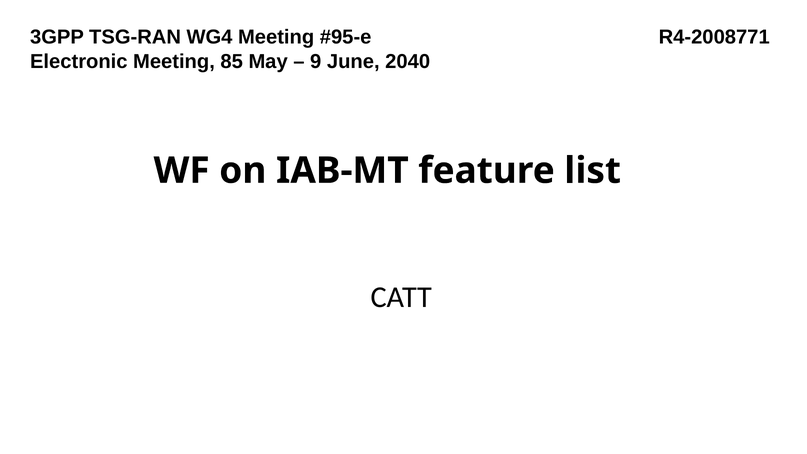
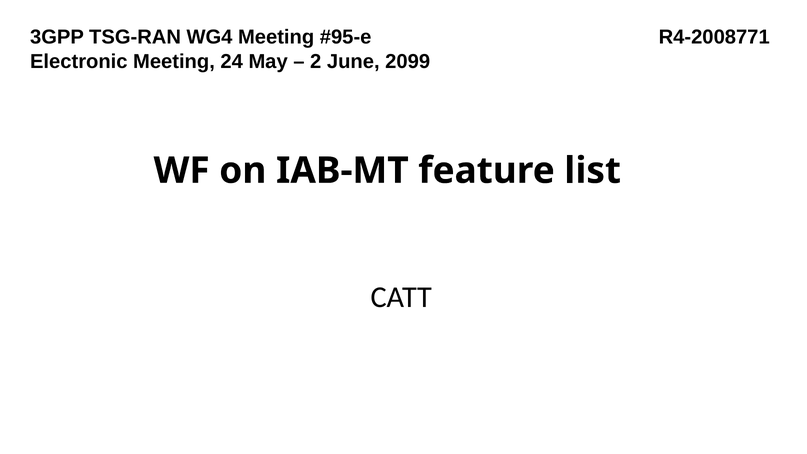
85: 85 -> 24
9: 9 -> 2
2040: 2040 -> 2099
